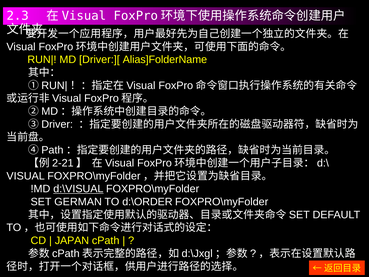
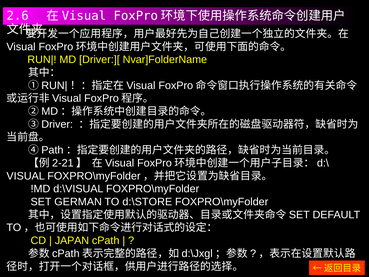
2.3: 2.3 -> 2.6
Alias]FolderName: Alias]FolderName -> Nvar]FolderName
d:\VISUAL underline: present -> none
d:\ORDER: d:\ORDER -> d:\STORE
